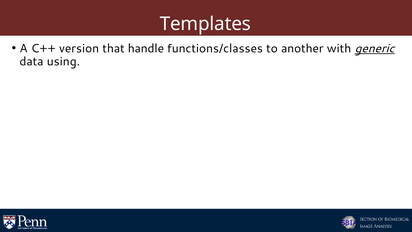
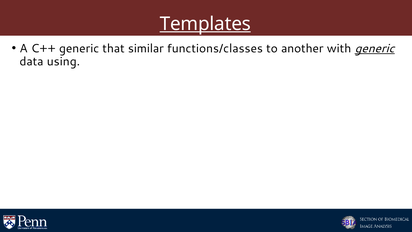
Templates underline: none -> present
C++ version: version -> generic
handle: handle -> similar
